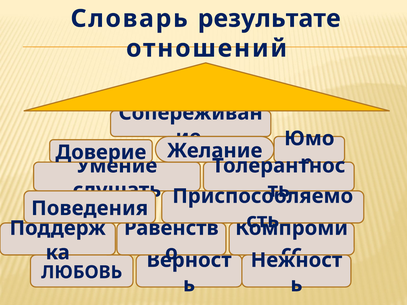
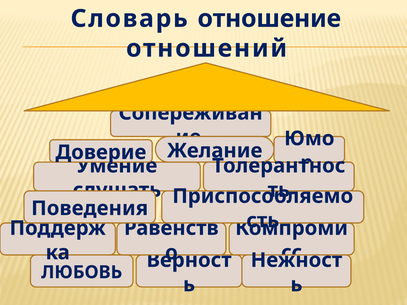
результате: результате -> отношение
